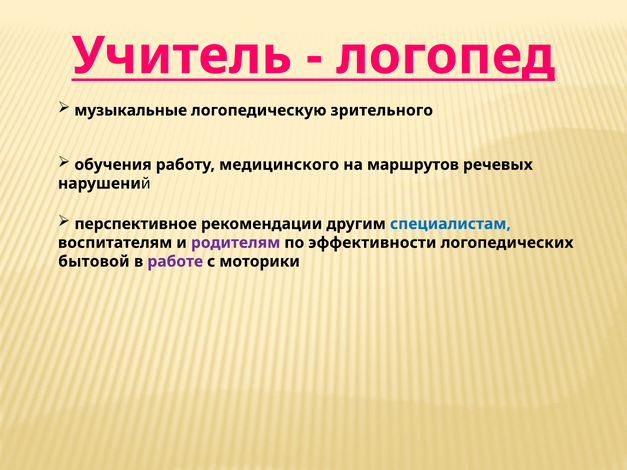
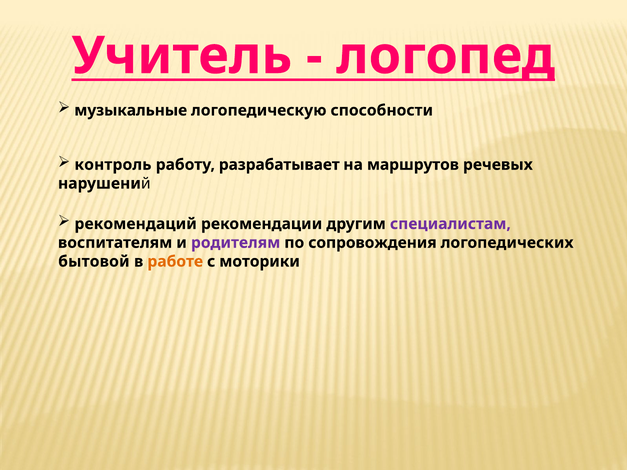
зрительного: зрительного -> способности
обучения: обучения -> контроль
медицинского: медицинского -> разрабатывает
перспективное: перспективное -> рекомендаций
специалистам colour: blue -> purple
эффективности: эффективности -> сопровождения
работе colour: purple -> orange
